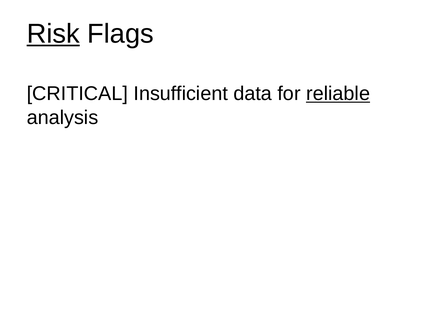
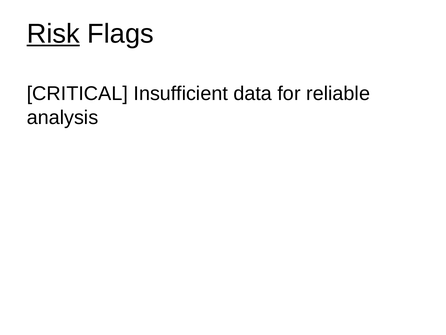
reliable underline: present -> none
